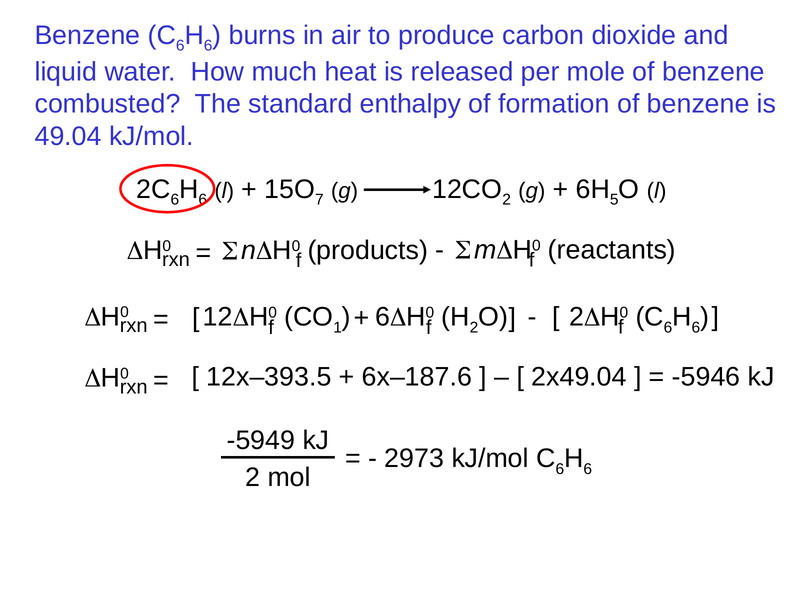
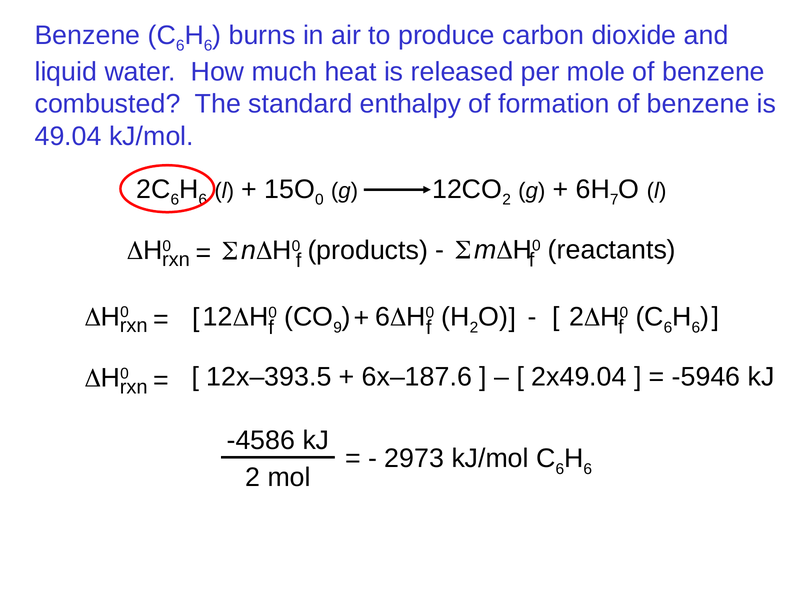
7: 7 -> 0
5: 5 -> 7
1: 1 -> 9
-5949: -5949 -> -4586
